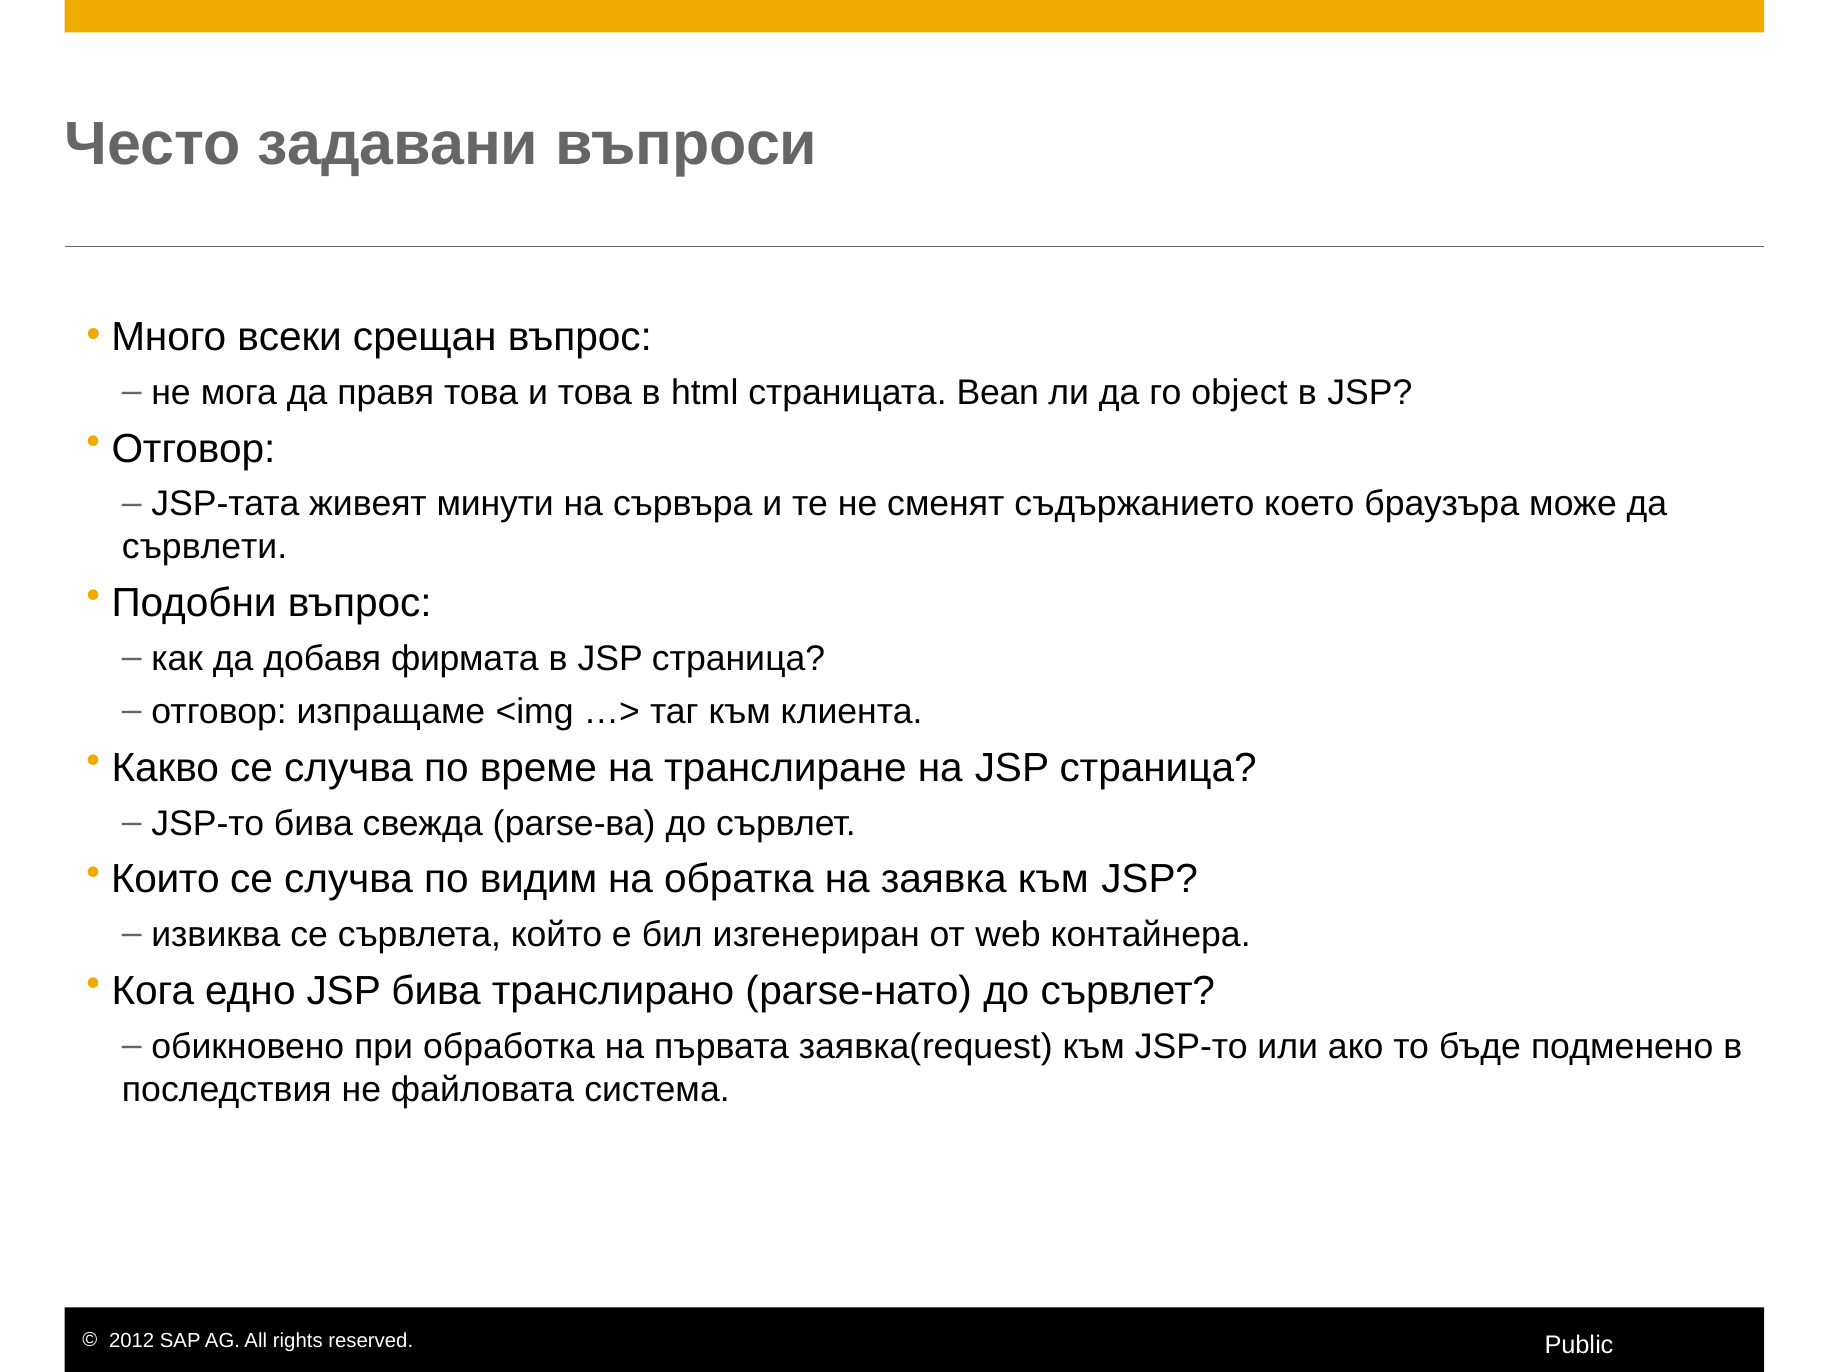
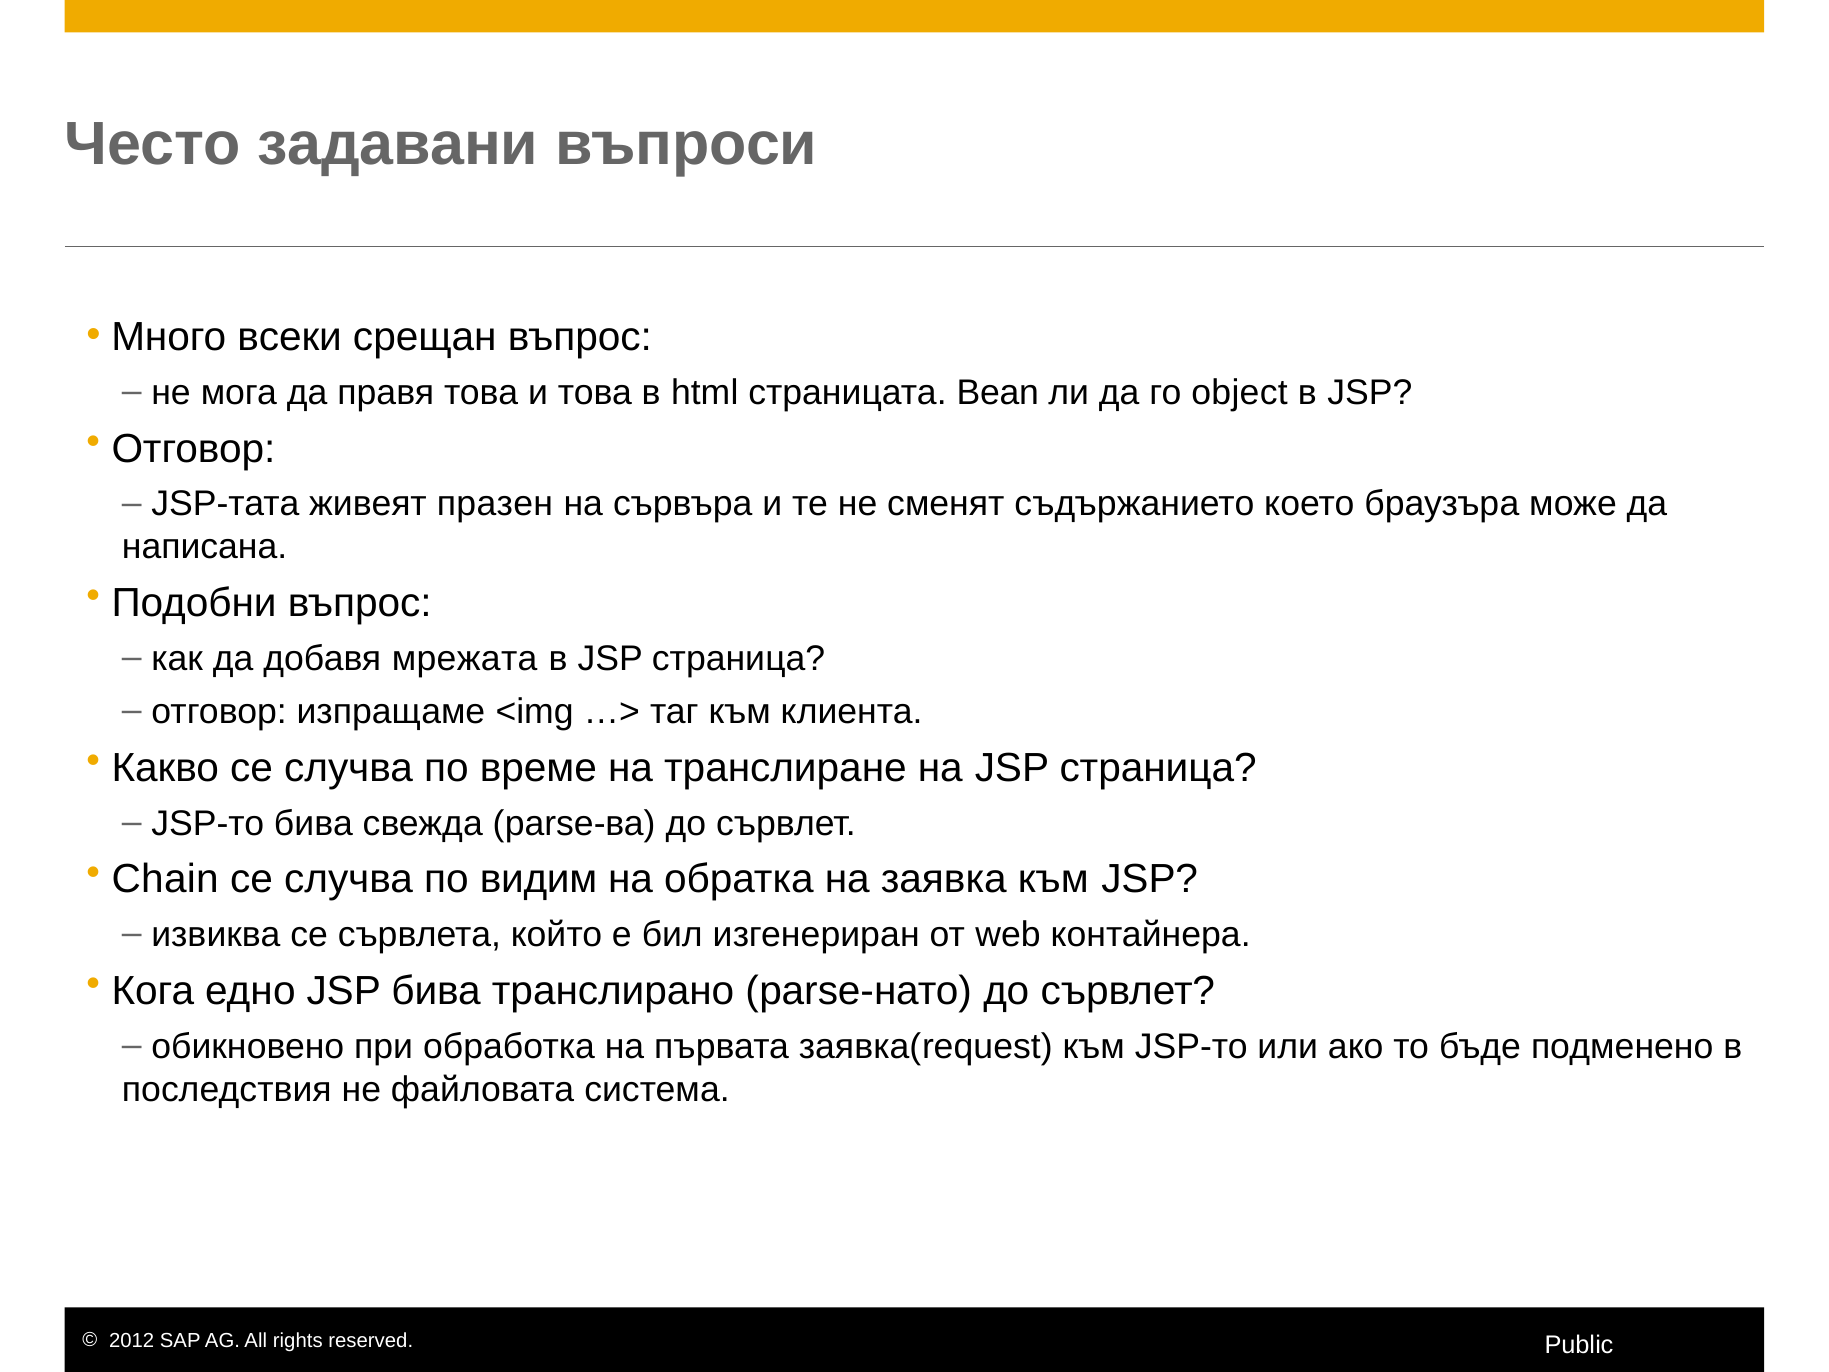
минути: минути -> празен
сървлети: сървлети -> написана
фирмата: фирмата -> мрежата
Които: Които -> Chain
